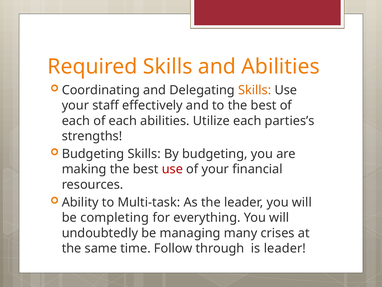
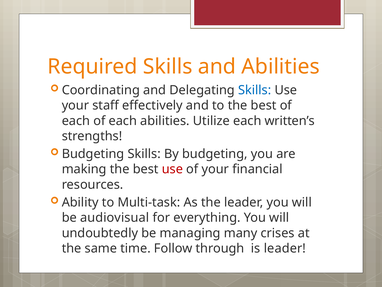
Skills at (255, 90) colour: orange -> blue
parties’s: parties’s -> written’s
completing: completing -> audiovisual
